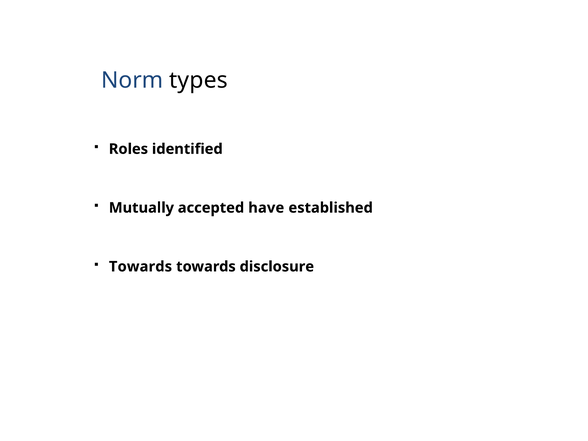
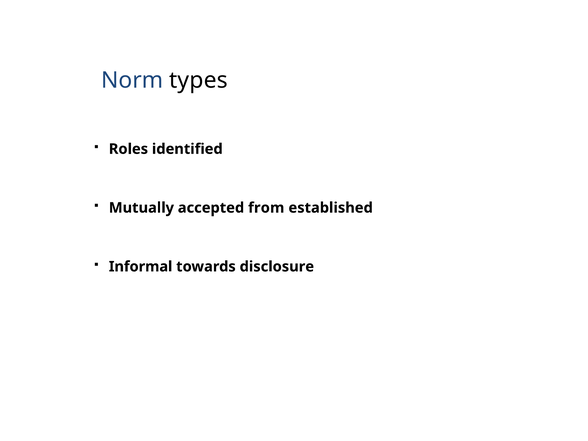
have: have -> from
Towards at (141, 267): Towards -> Informal
